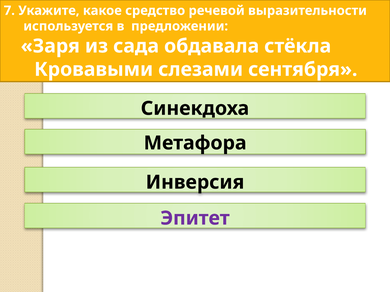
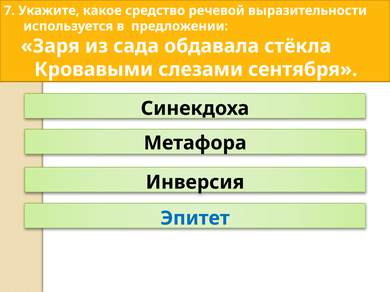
Эпитет colour: purple -> blue
